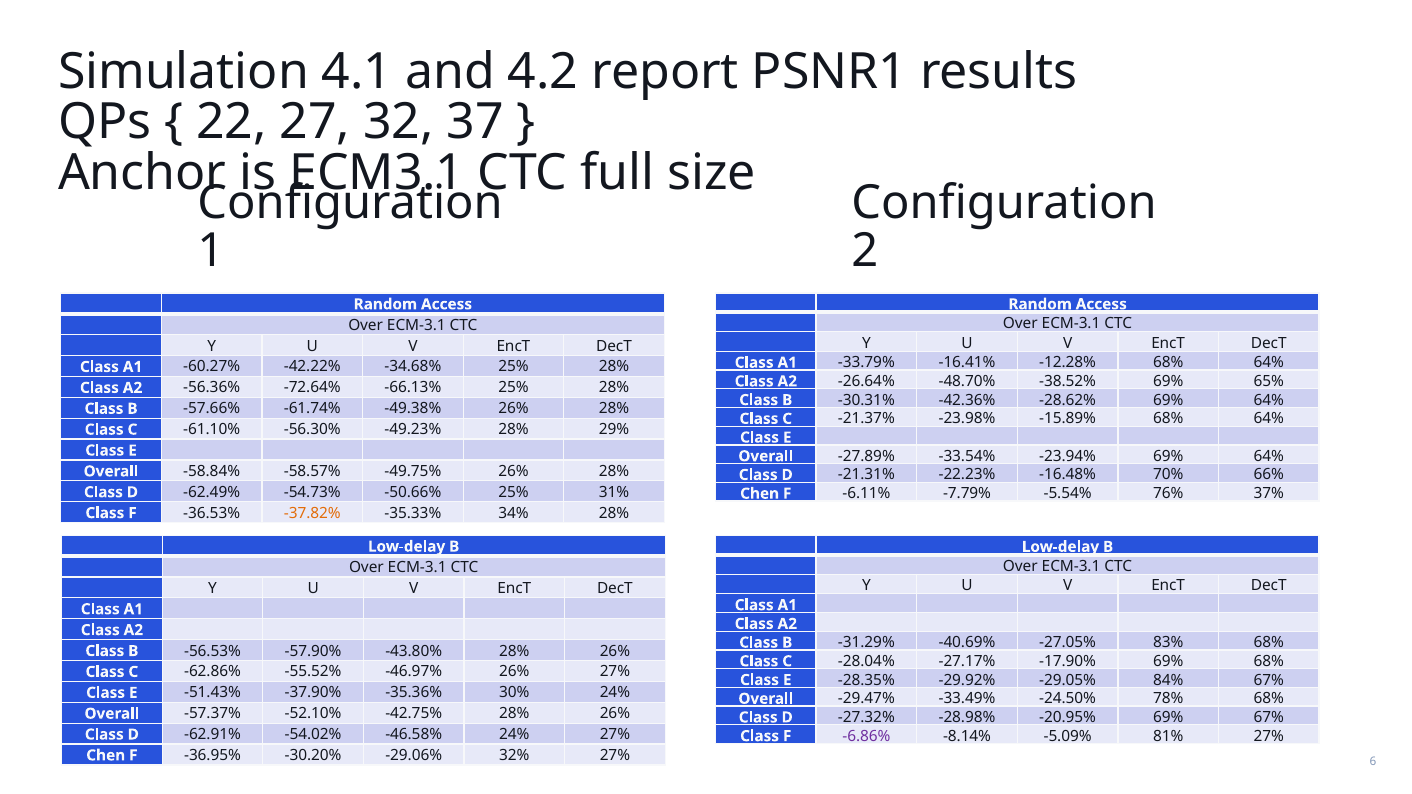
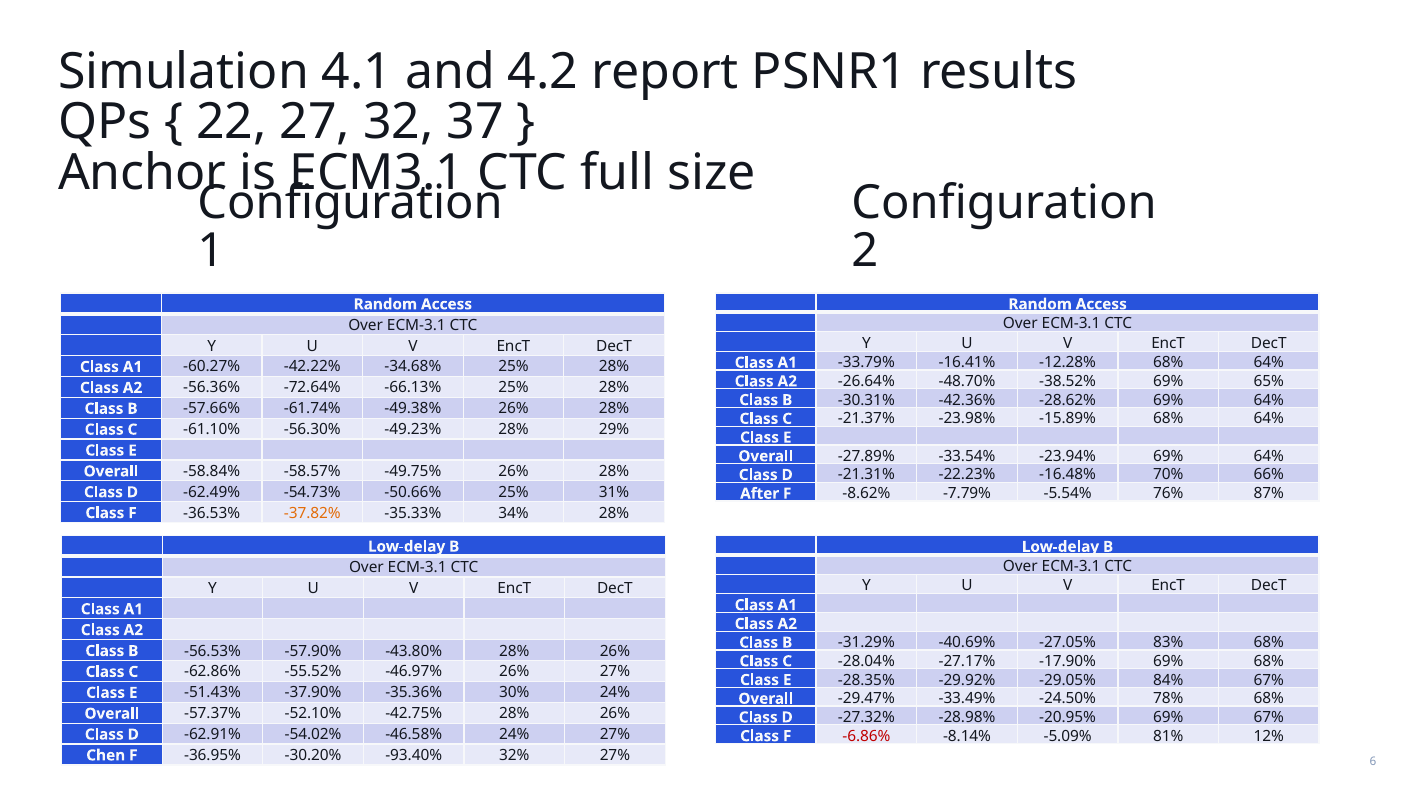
Chen at (760, 494): Chen -> After
-6.11%: -6.11% -> -8.62%
37%: 37% -> 87%
-6.86% colour: purple -> red
81% 27%: 27% -> 12%
-29.06%: -29.06% -> -93.40%
